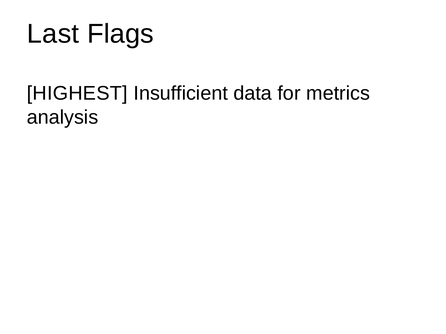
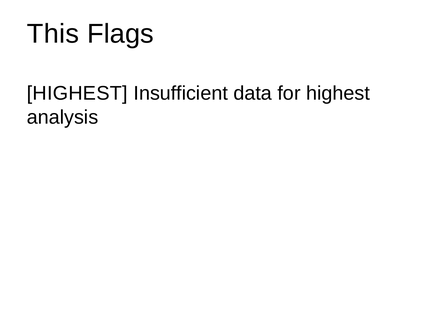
Last: Last -> This
for metrics: metrics -> highest
